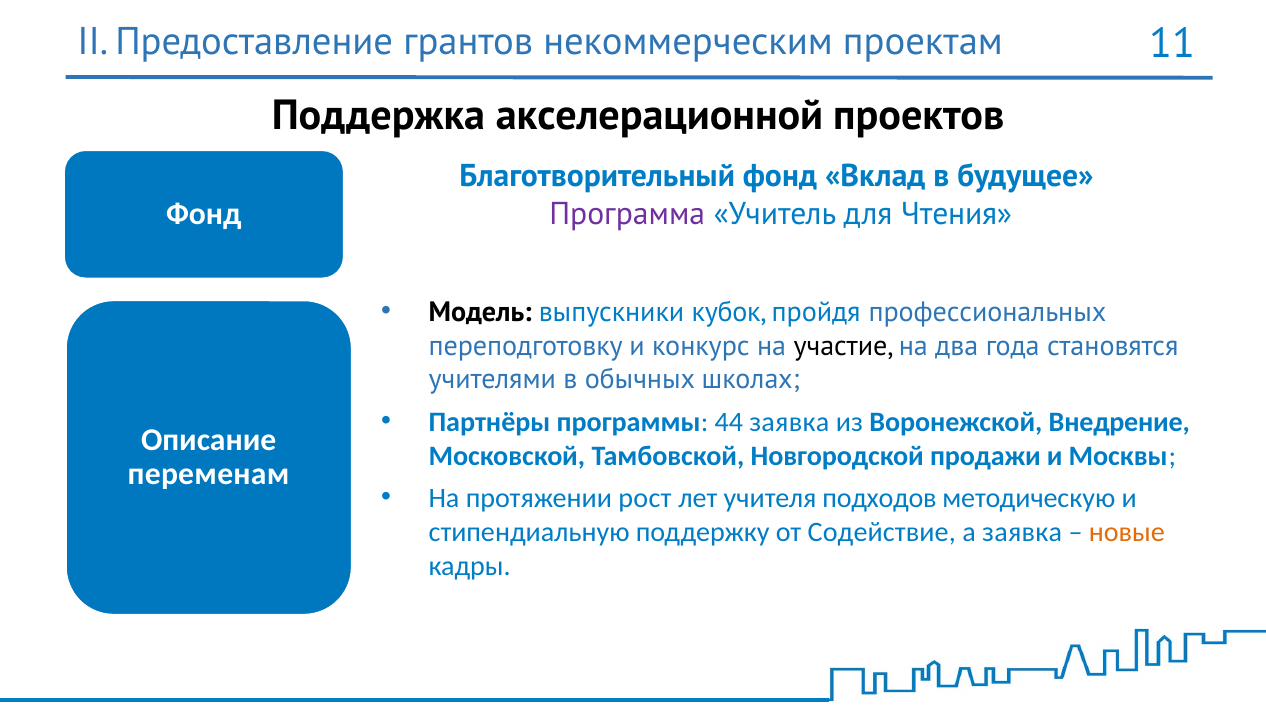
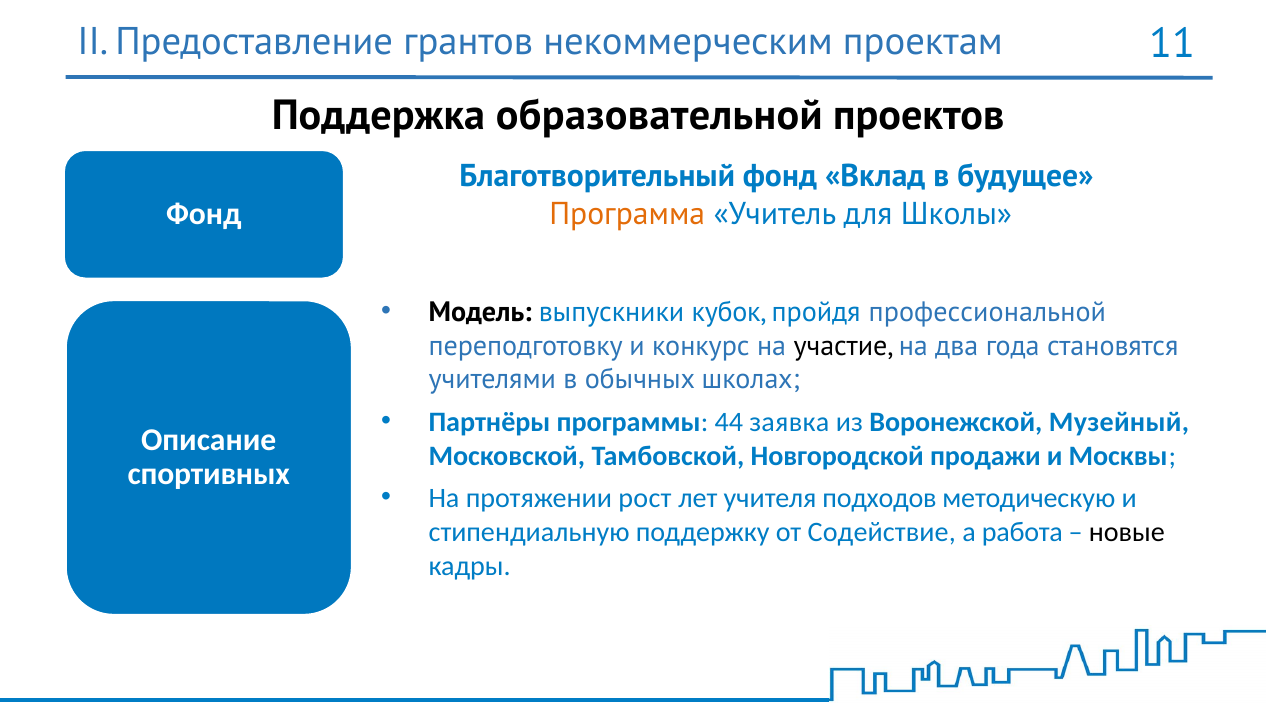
акселерационной: акселерационной -> образовательной
Программа colour: purple -> orange
Чтения: Чтения -> Школы
профессиональных: профессиональных -> профессиональной
Внедрение: Внедрение -> Музейный
переменам: переменам -> спортивных
а заявка: заявка -> работа
новые colour: orange -> black
